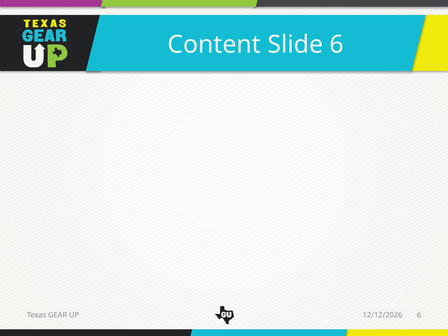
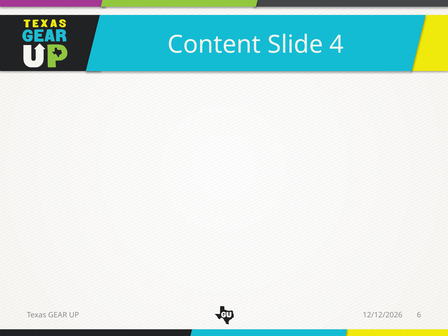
Slide 6: 6 -> 4
